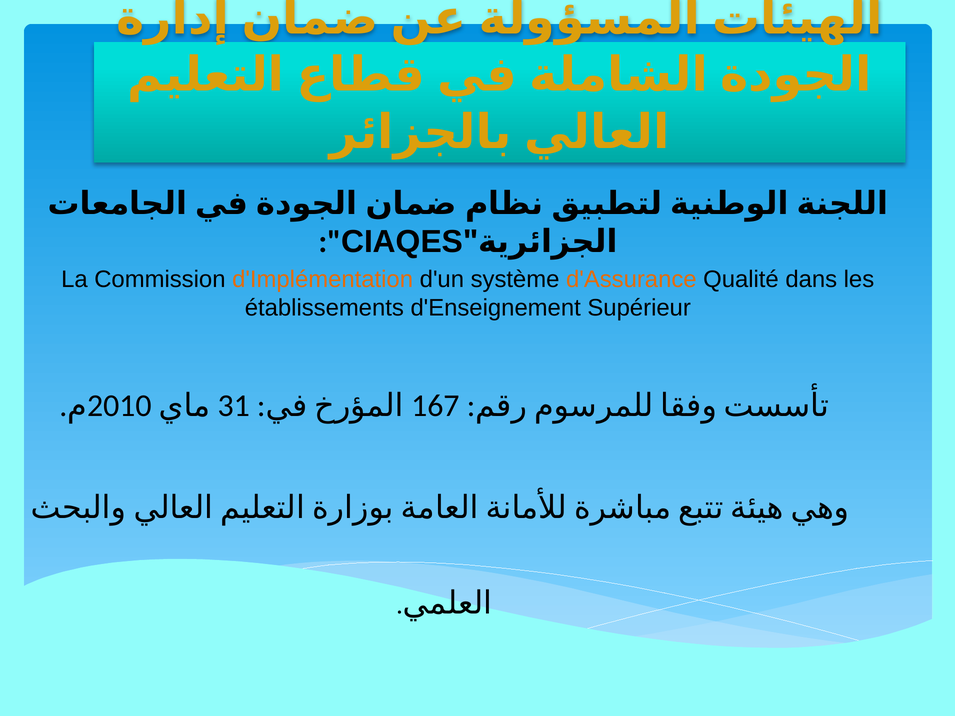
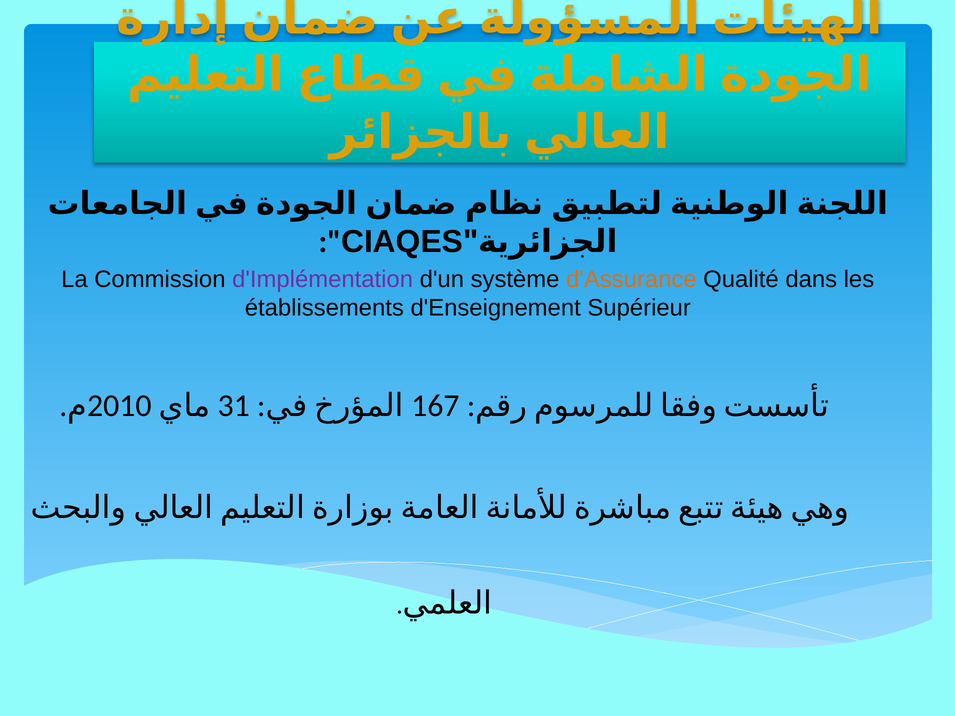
d'Implémentation colour: orange -> purple
